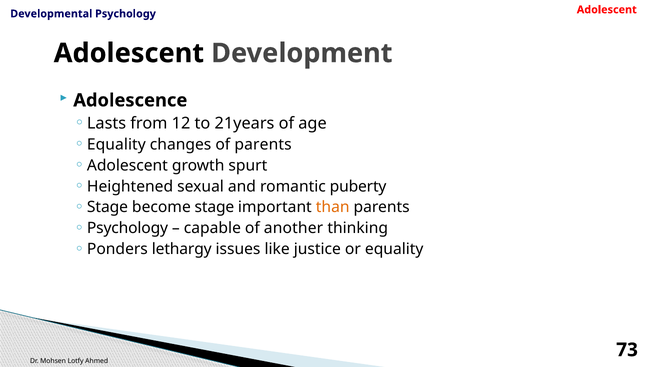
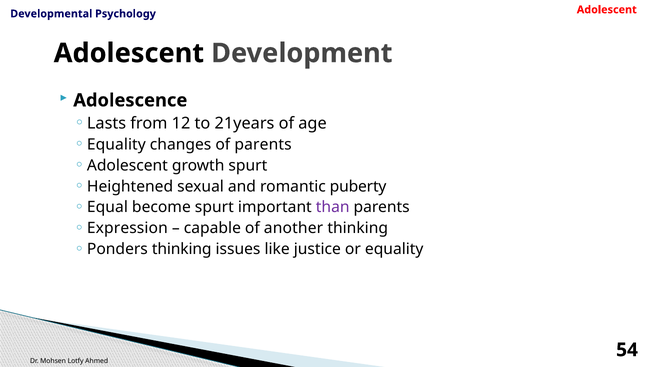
Stage at (108, 207): Stage -> Equal
become stage: stage -> spurt
than colour: orange -> purple
Psychology at (128, 228): Psychology -> Expression
Ponders lethargy: lethargy -> thinking
73: 73 -> 54
